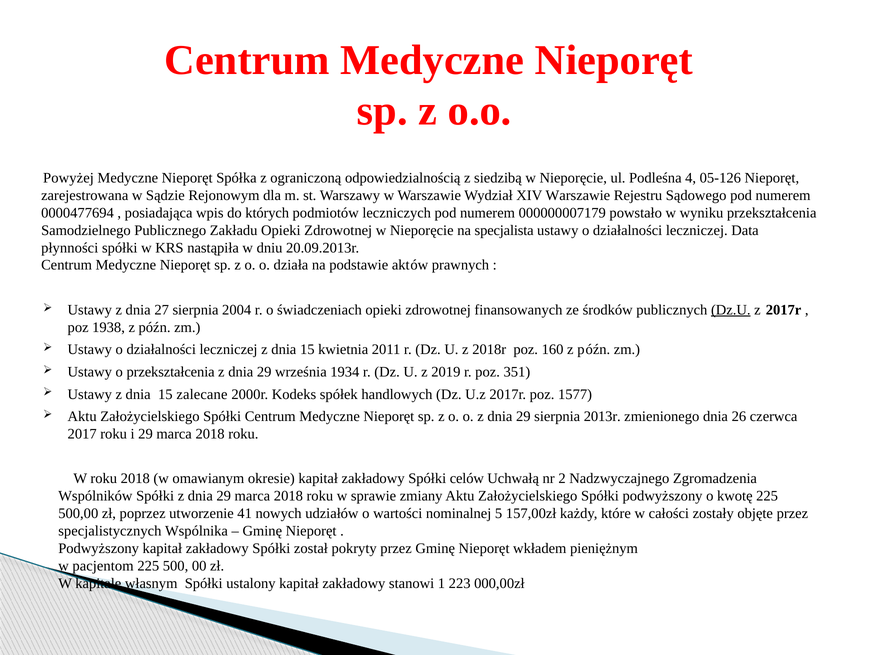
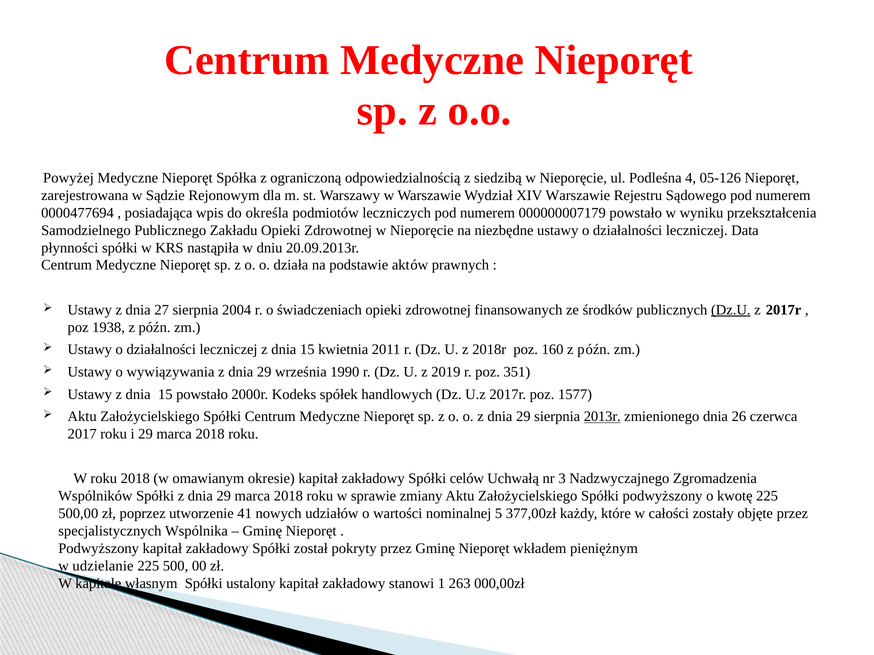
których: których -> określa
specjalista: specjalista -> niezbędne
o przekształcenia: przekształcenia -> wywiązywania
1934: 1934 -> 1990
15 zalecane: zalecane -> powstało
2013r underline: none -> present
2: 2 -> 3
157,00zł: 157,00zł -> 377,00zł
pacjentom: pacjentom -> udzielanie
223: 223 -> 263
